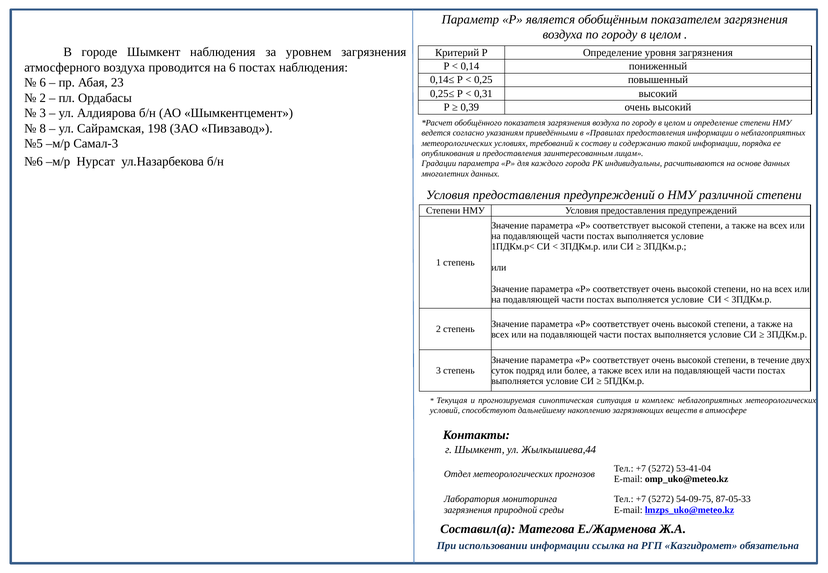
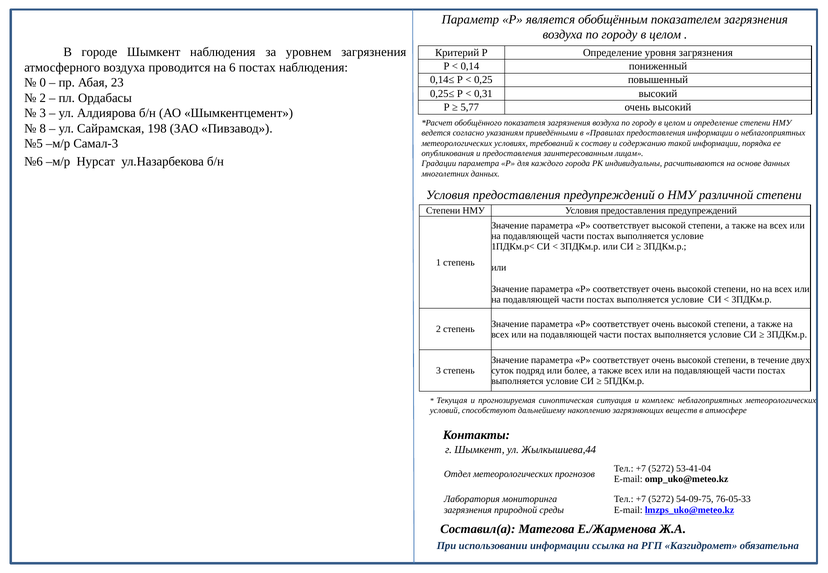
6 at (43, 83): 6 -> 0
0,39: 0,39 -> 5,77
87-05-33: 87-05-33 -> 76-05-33
